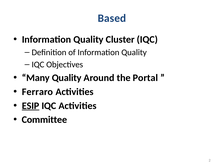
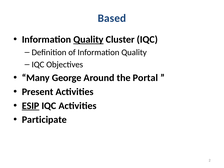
Quality at (88, 40) underline: none -> present
Many Quality: Quality -> George
Ferraro: Ferraro -> Present
Committee: Committee -> Participate
